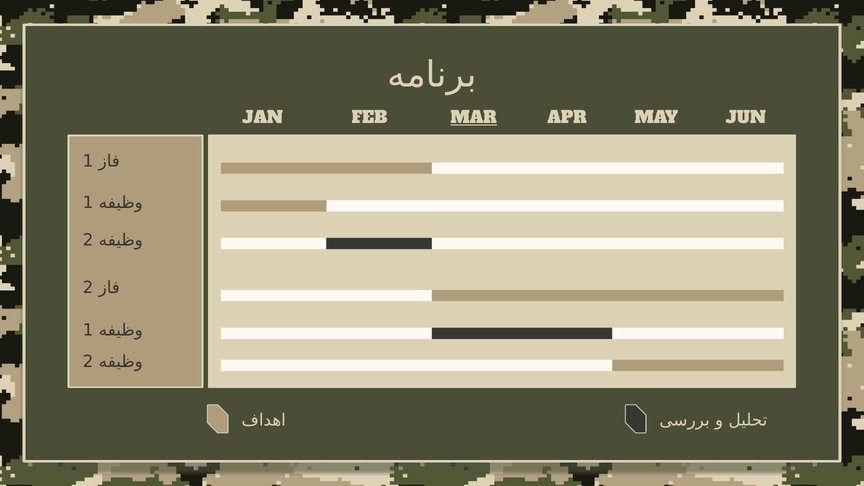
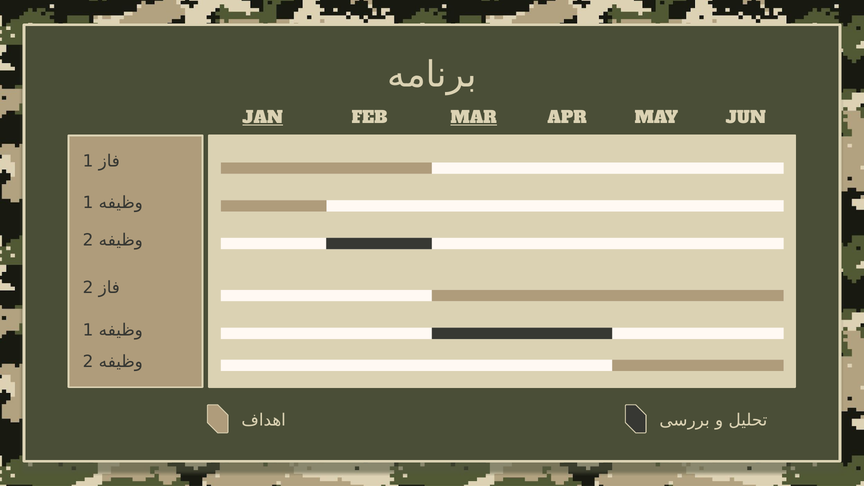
JAN underline: none -> present
